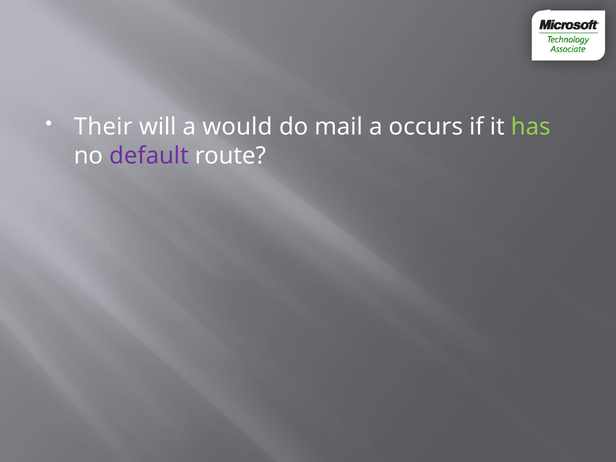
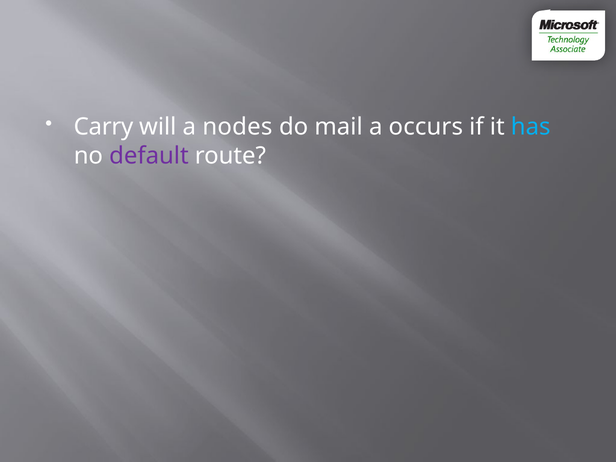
Their: Their -> Carry
would: would -> nodes
has colour: light green -> light blue
